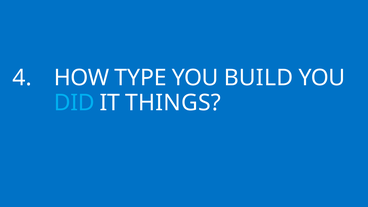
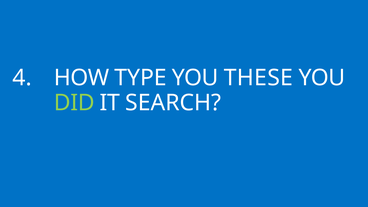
BUILD: BUILD -> THESE
DID colour: light blue -> light green
THINGS: THINGS -> SEARCH
